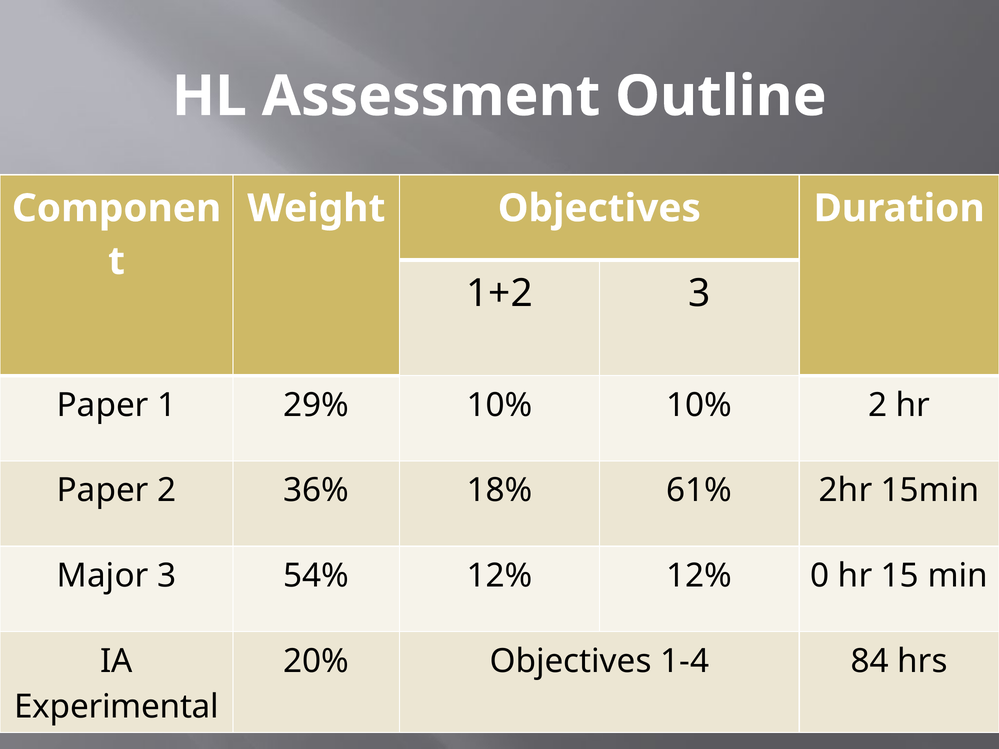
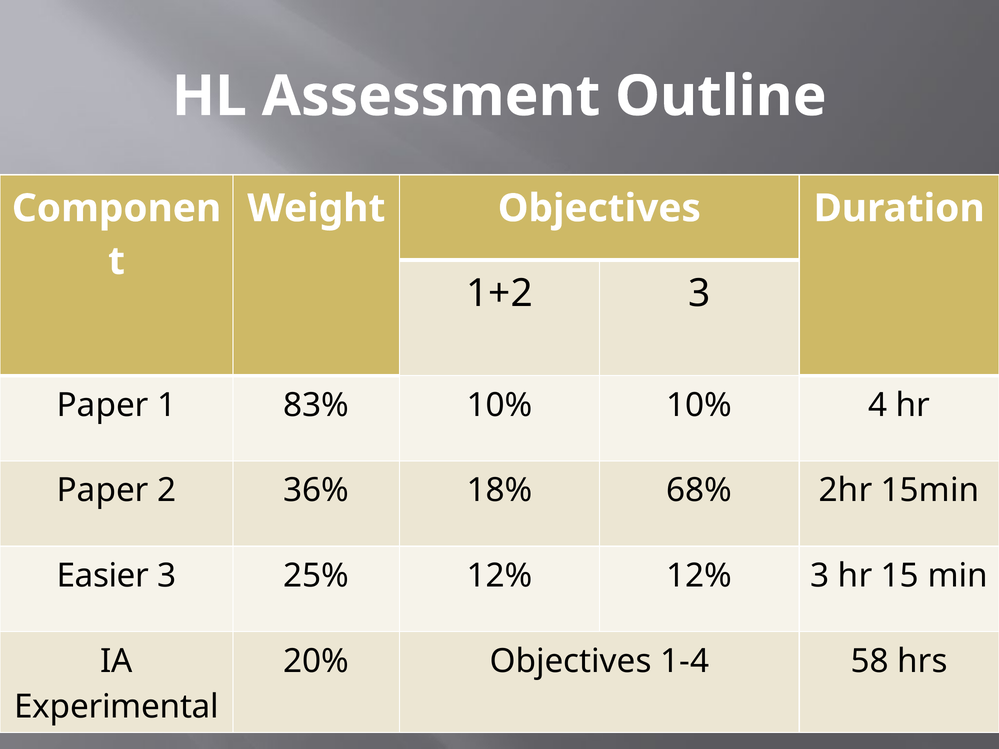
29%: 29% -> 83%
10% 2: 2 -> 4
61%: 61% -> 68%
Major: Major -> Easier
54%: 54% -> 25%
12% 0: 0 -> 3
84: 84 -> 58
